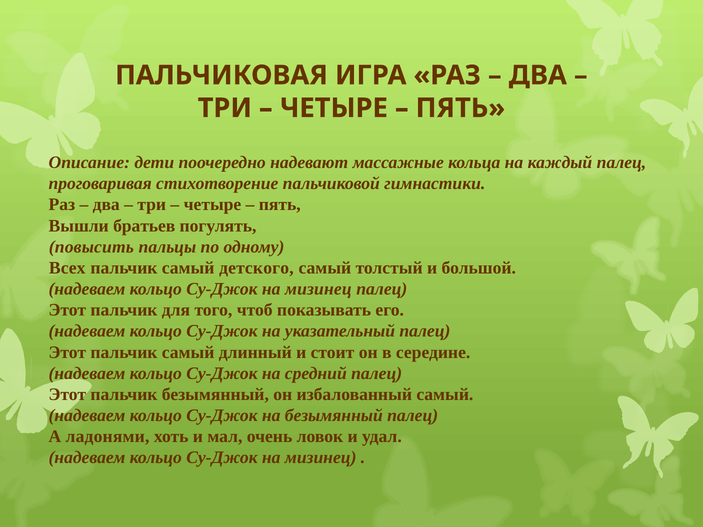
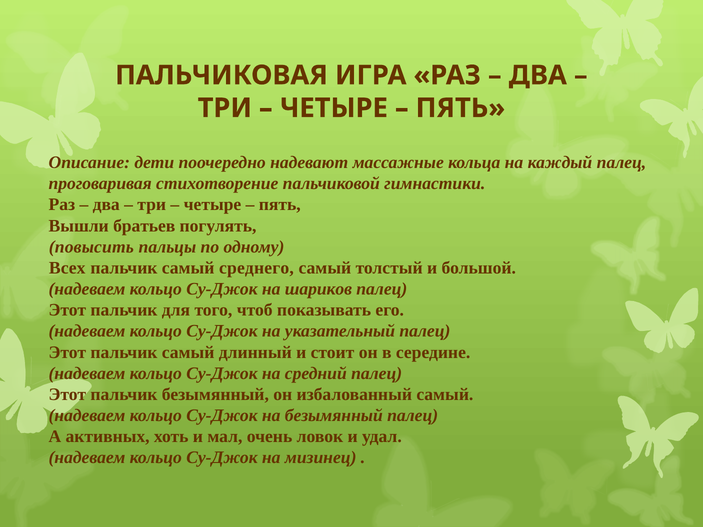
детского: детского -> среднего
мизинец at (318, 289): мизинец -> шариков
ладонями: ладонями -> активных
